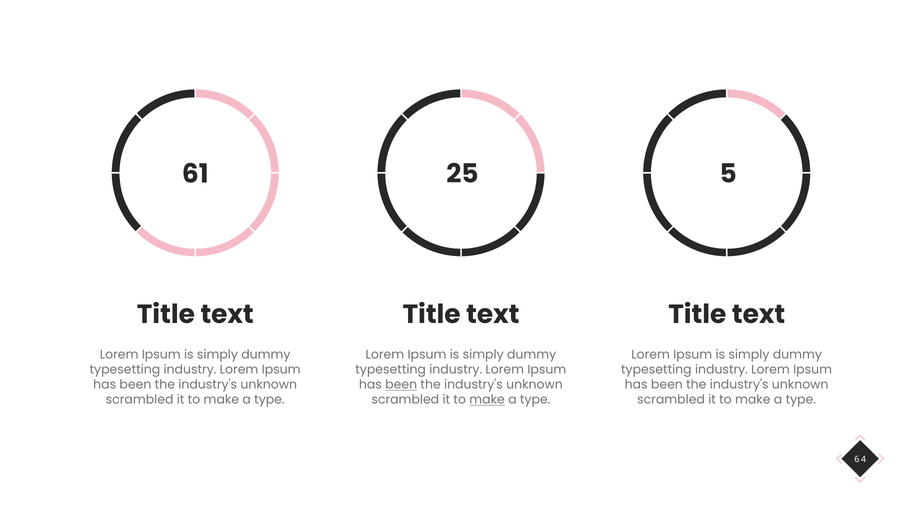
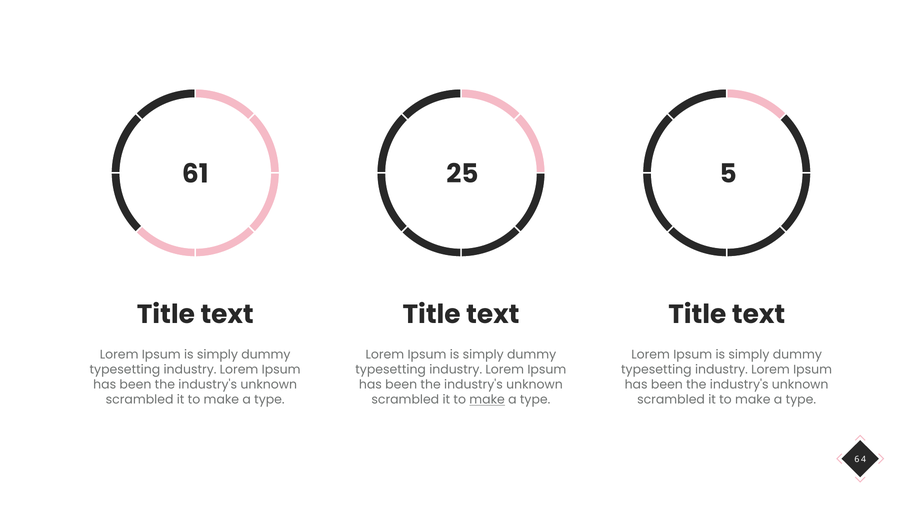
been at (401, 385) underline: present -> none
